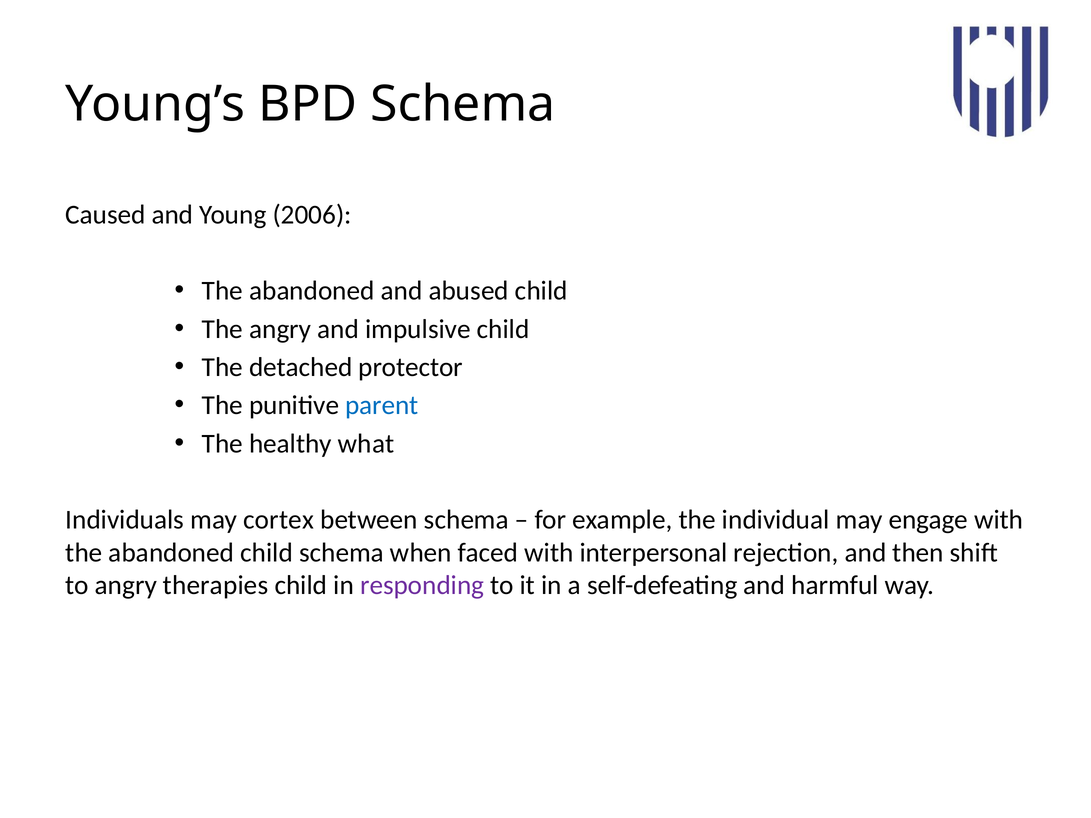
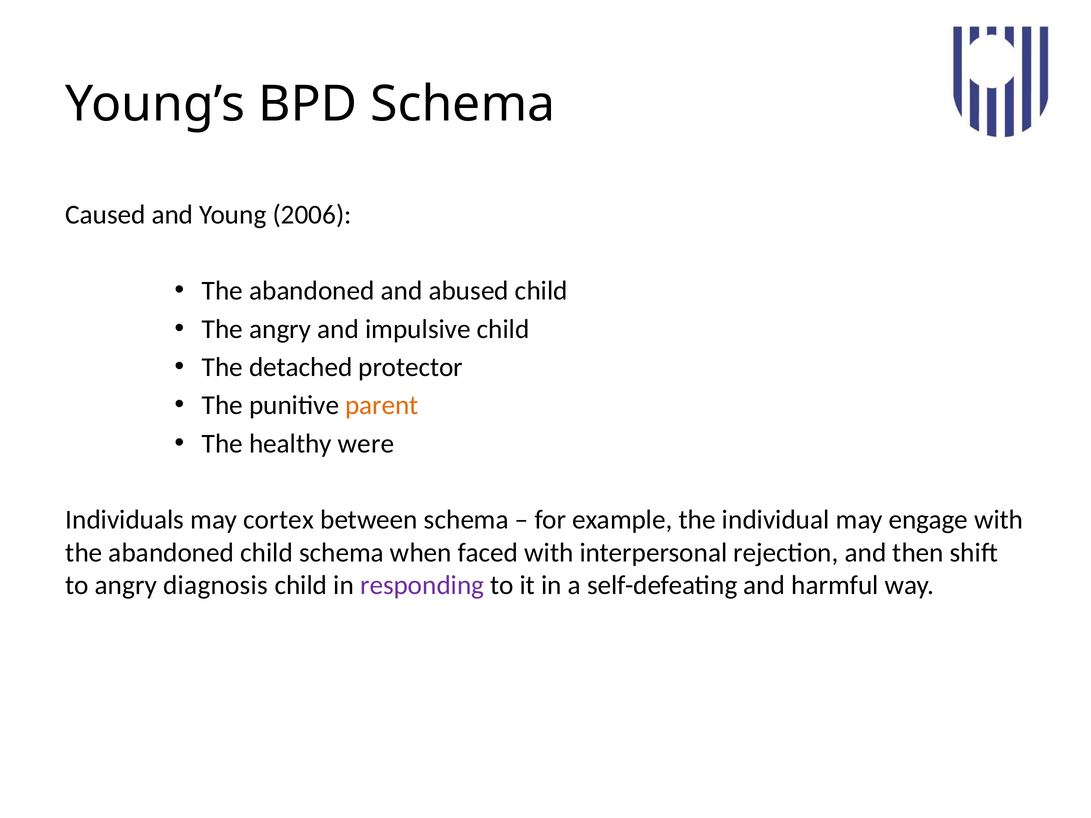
parent colour: blue -> orange
what: what -> were
therapies: therapies -> diagnosis
